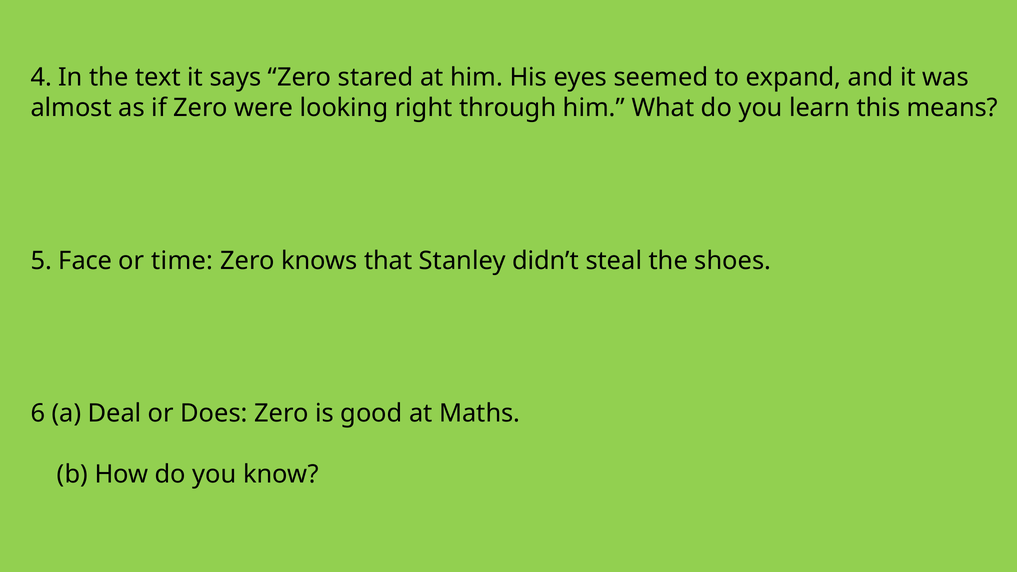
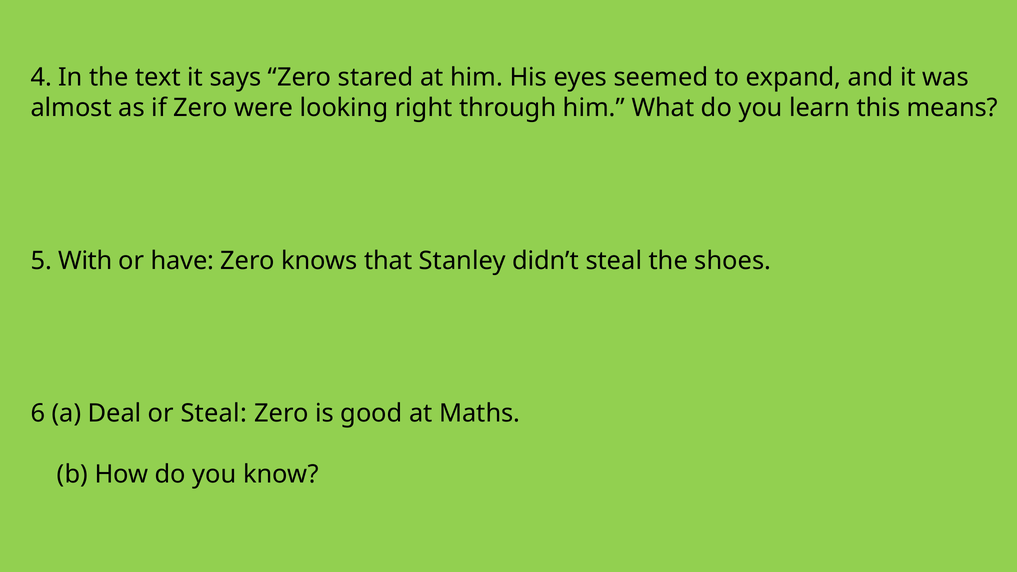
Face: Face -> With
time: time -> have
or Does: Does -> Steal
